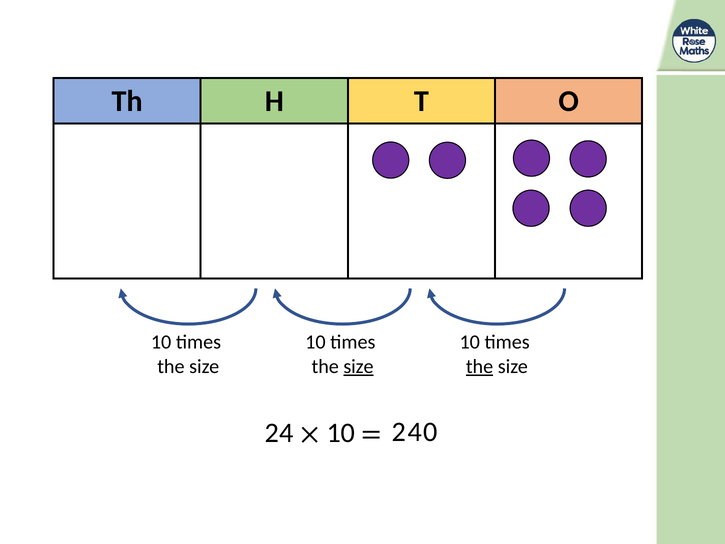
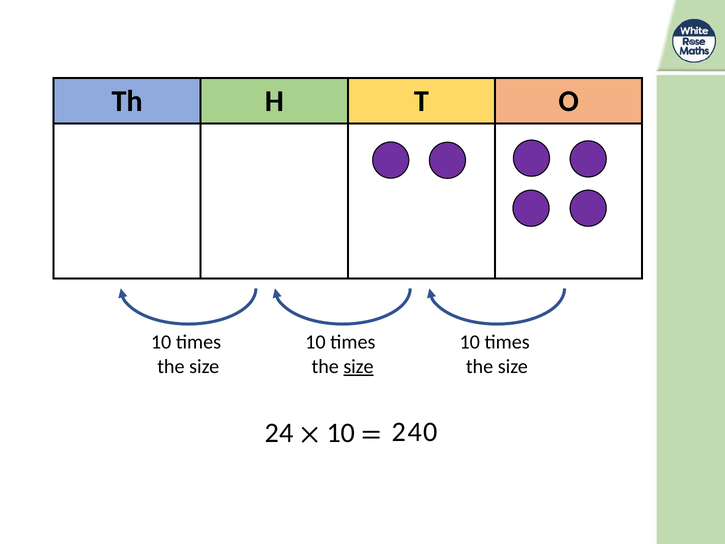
the at (480, 366) underline: present -> none
